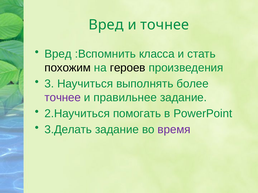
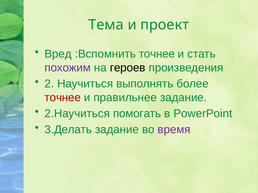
Вред at (106, 25): Вред -> Тема
и точнее: точнее -> проект
:Вспомнить класса: класса -> точнее
похожим colour: black -> purple
3: 3 -> 2
точнее at (63, 98) colour: purple -> red
